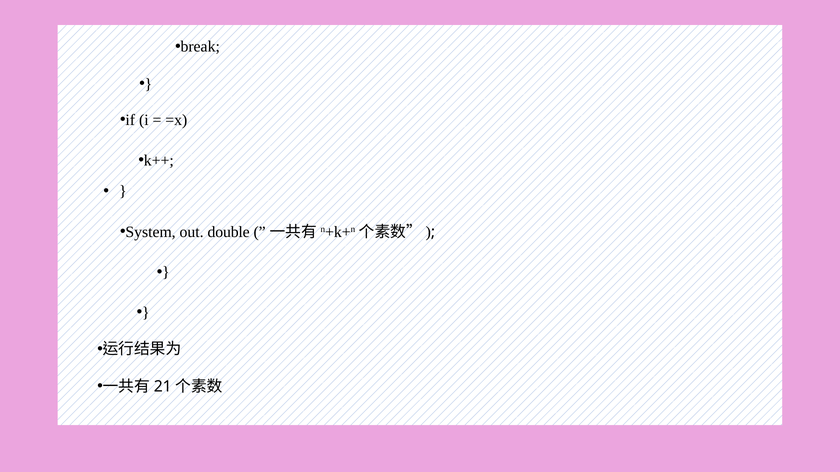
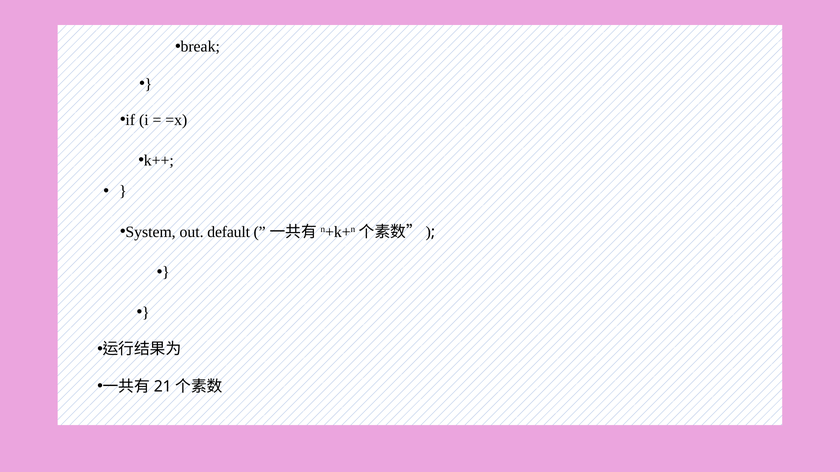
double: double -> default
